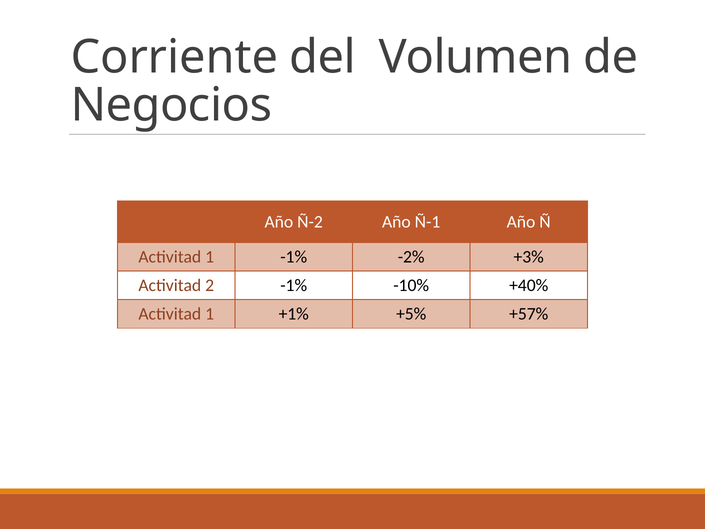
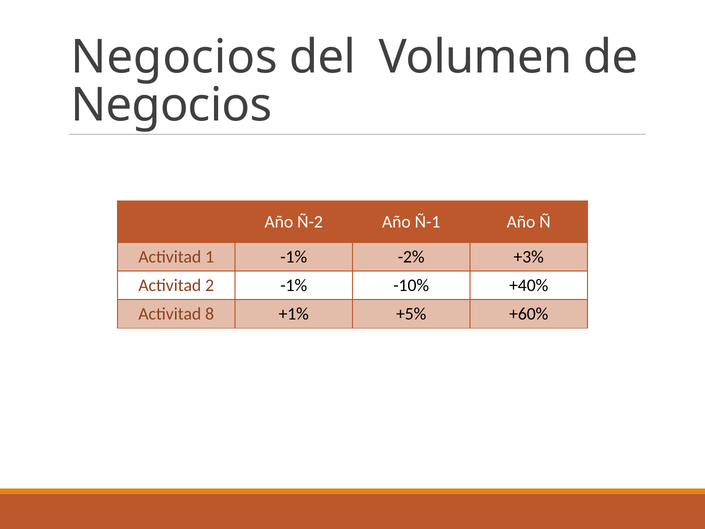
Corriente at (174, 57): Corriente -> Negocios
1 at (210, 314): 1 -> 8
+57%: +57% -> +60%
